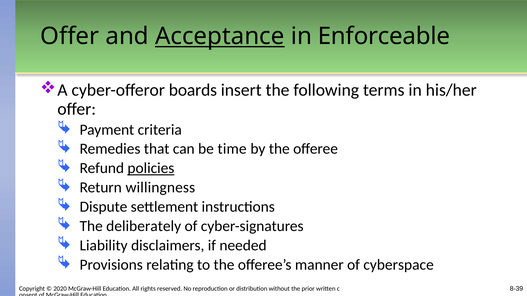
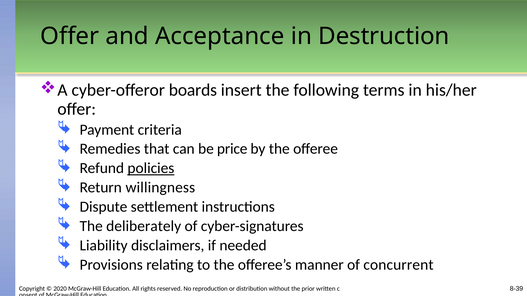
Acceptance underline: present -> none
Enforceable: Enforceable -> Destruction
time: time -> price
cyberspace: cyberspace -> concurrent
